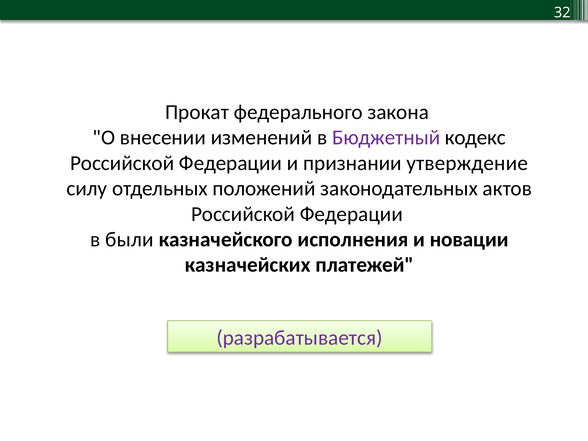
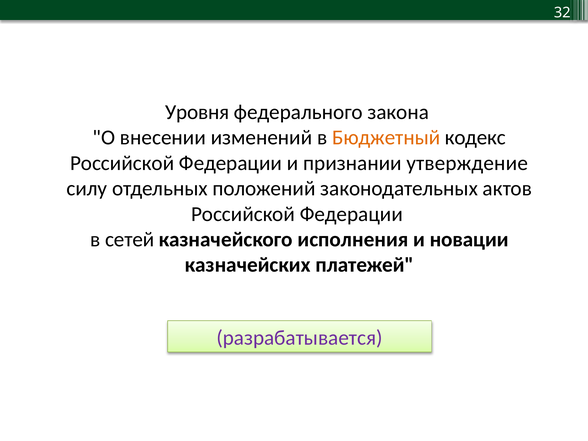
Прокат: Прокат -> Уровня
Бюджетный colour: purple -> orange
были: были -> сетей
